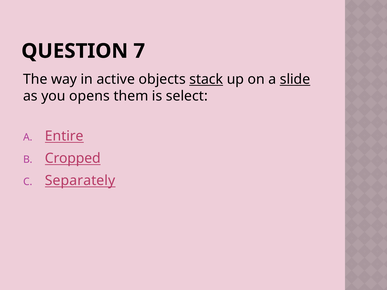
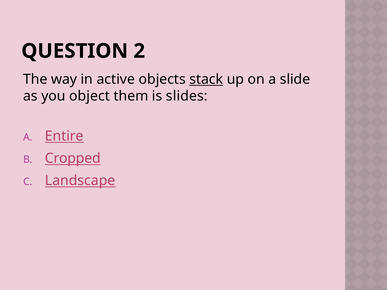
7: 7 -> 2
slide underline: present -> none
opens: opens -> object
select: select -> slides
Separately: Separately -> Landscape
